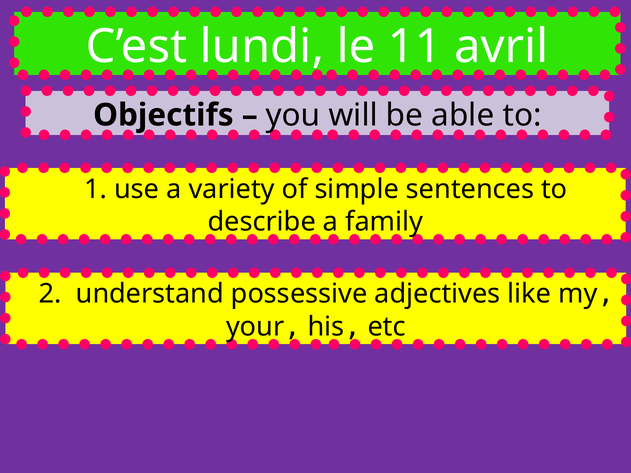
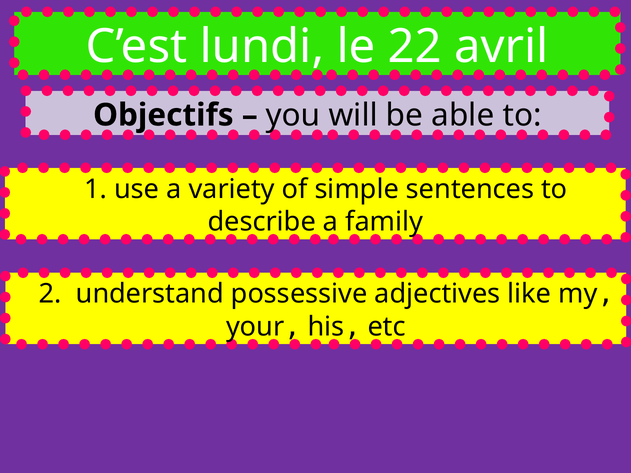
11: 11 -> 22
